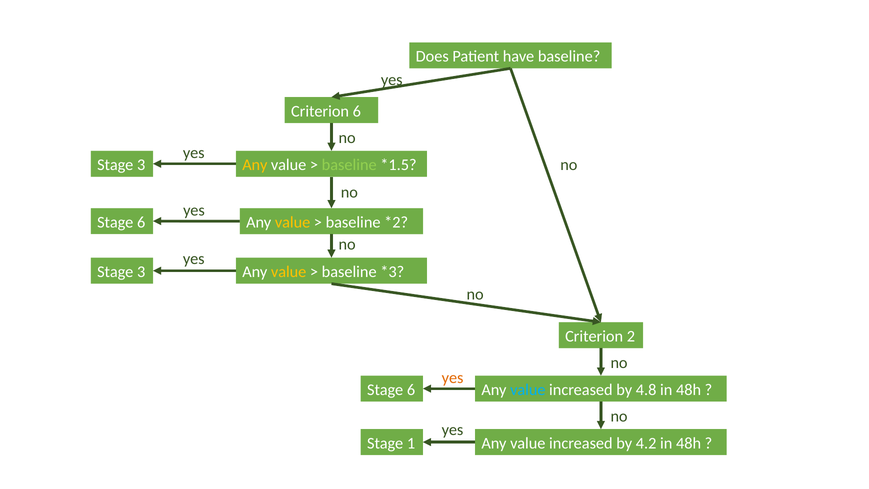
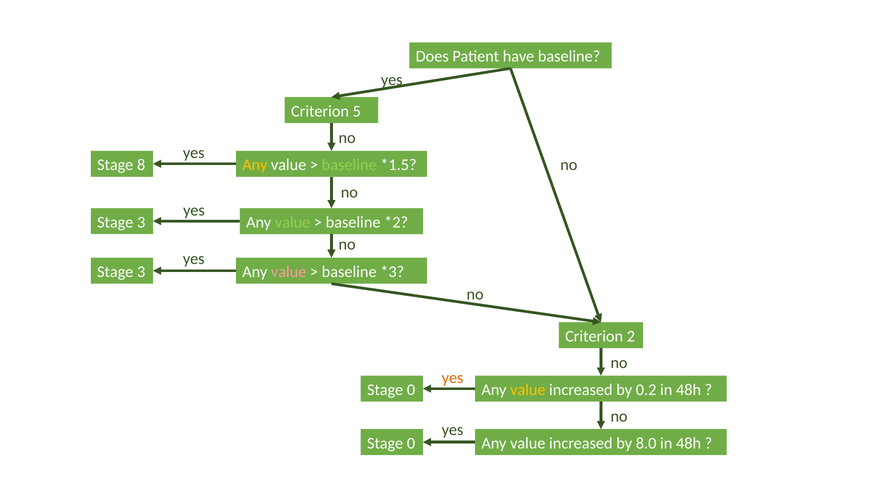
Criterion 6: 6 -> 5
3 at (141, 165): 3 -> 8
6 at (141, 222): 6 -> 3
value at (293, 222) colour: yellow -> light green
value at (289, 272) colour: yellow -> pink
6 at (411, 390): 6 -> 0
value at (528, 390) colour: light blue -> yellow
4.8: 4.8 -> 0.2
1 at (411, 443): 1 -> 0
4.2: 4.2 -> 8.0
